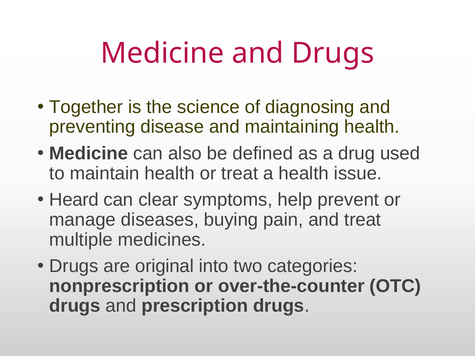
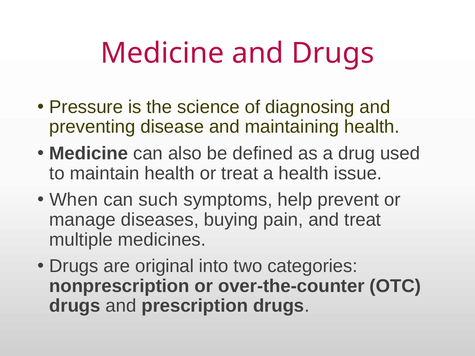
Together: Together -> Pressure
Heard: Heard -> When
clear: clear -> such
